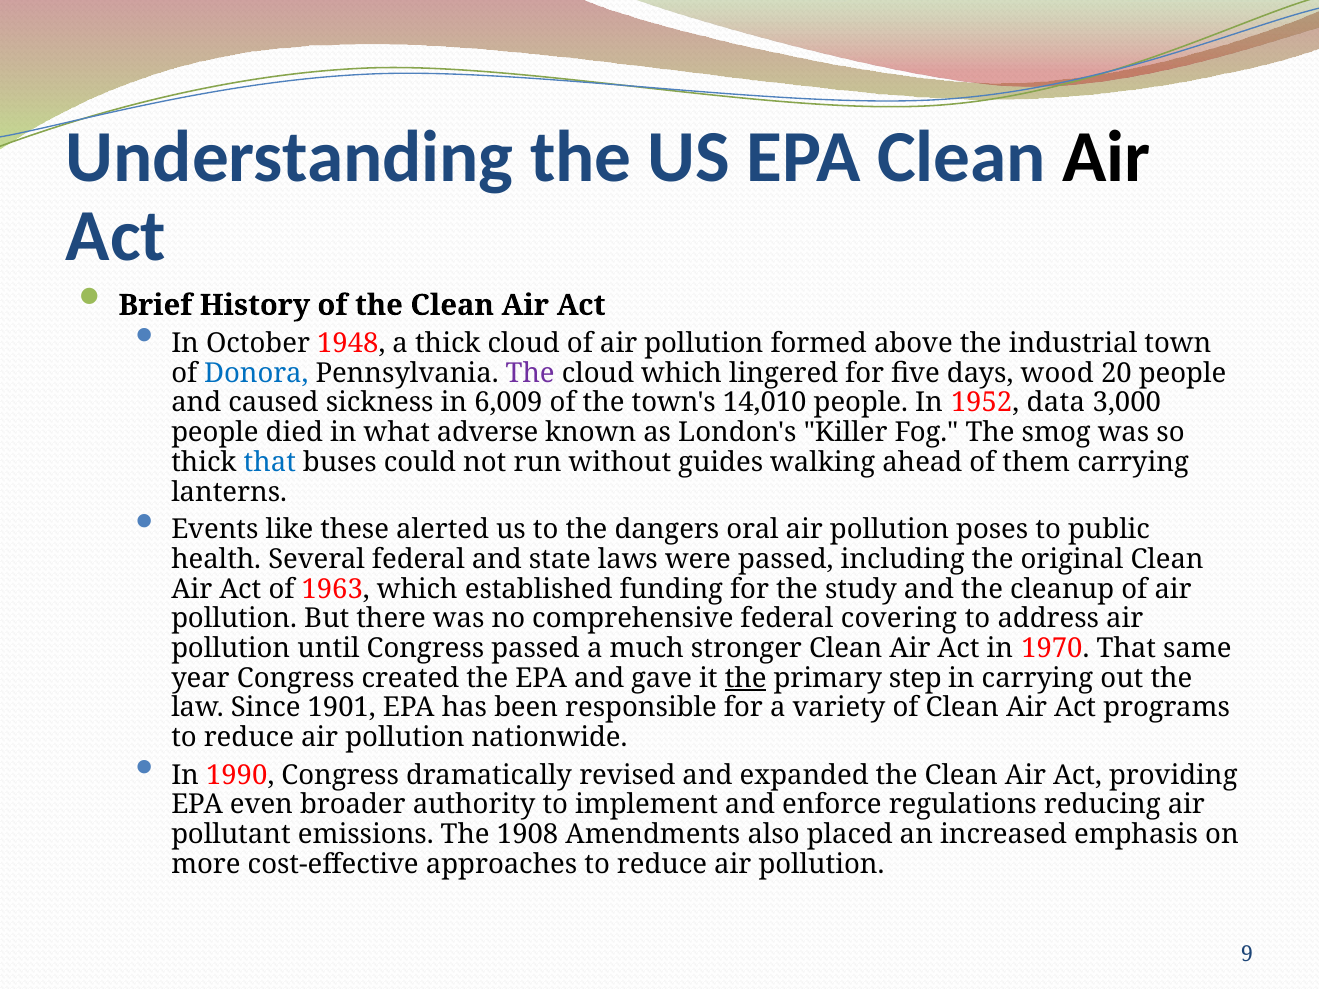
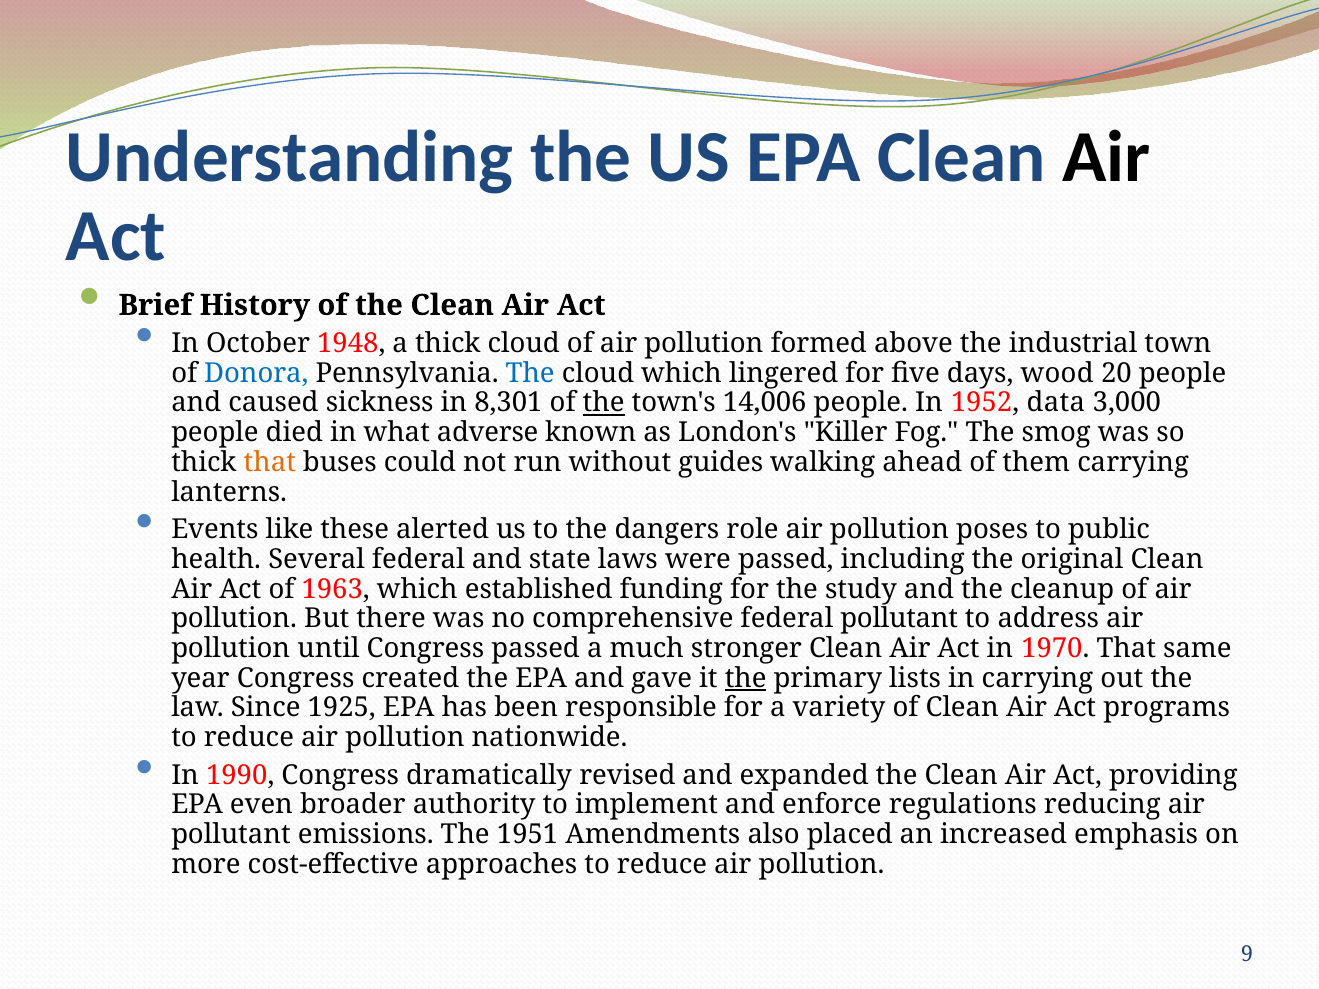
The at (530, 373) colour: purple -> blue
6,009: 6,009 -> 8,301
the at (604, 403) underline: none -> present
14,010: 14,010 -> 14,006
that at (270, 462) colour: blue -> orange
oral: oral -> role
federal covering: covering -> pollutant
step: step -> lists
1901: 1901 -> 1925
1908: 1908 -> 1951
